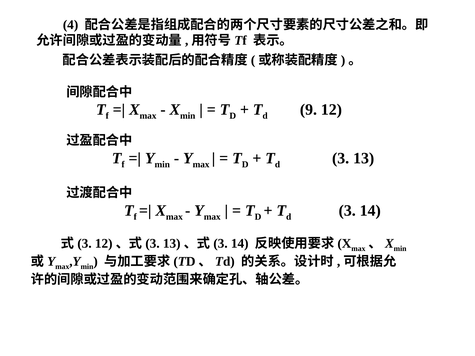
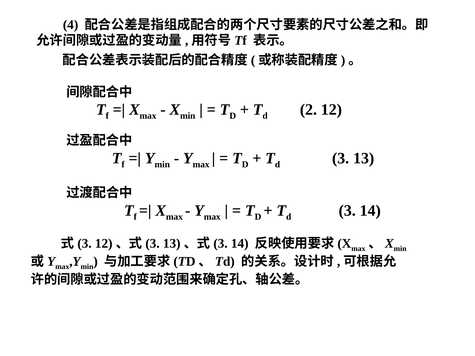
9: 9 -> 2
